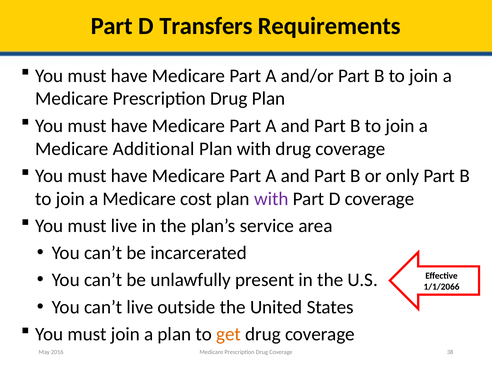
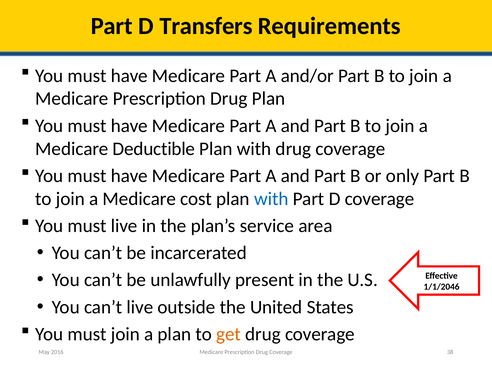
Additional: Additional -> Deductible
with at (271, 199) colour: purple -> blue
1/1/2066: 1/1/2066 -> 1/1/2046
